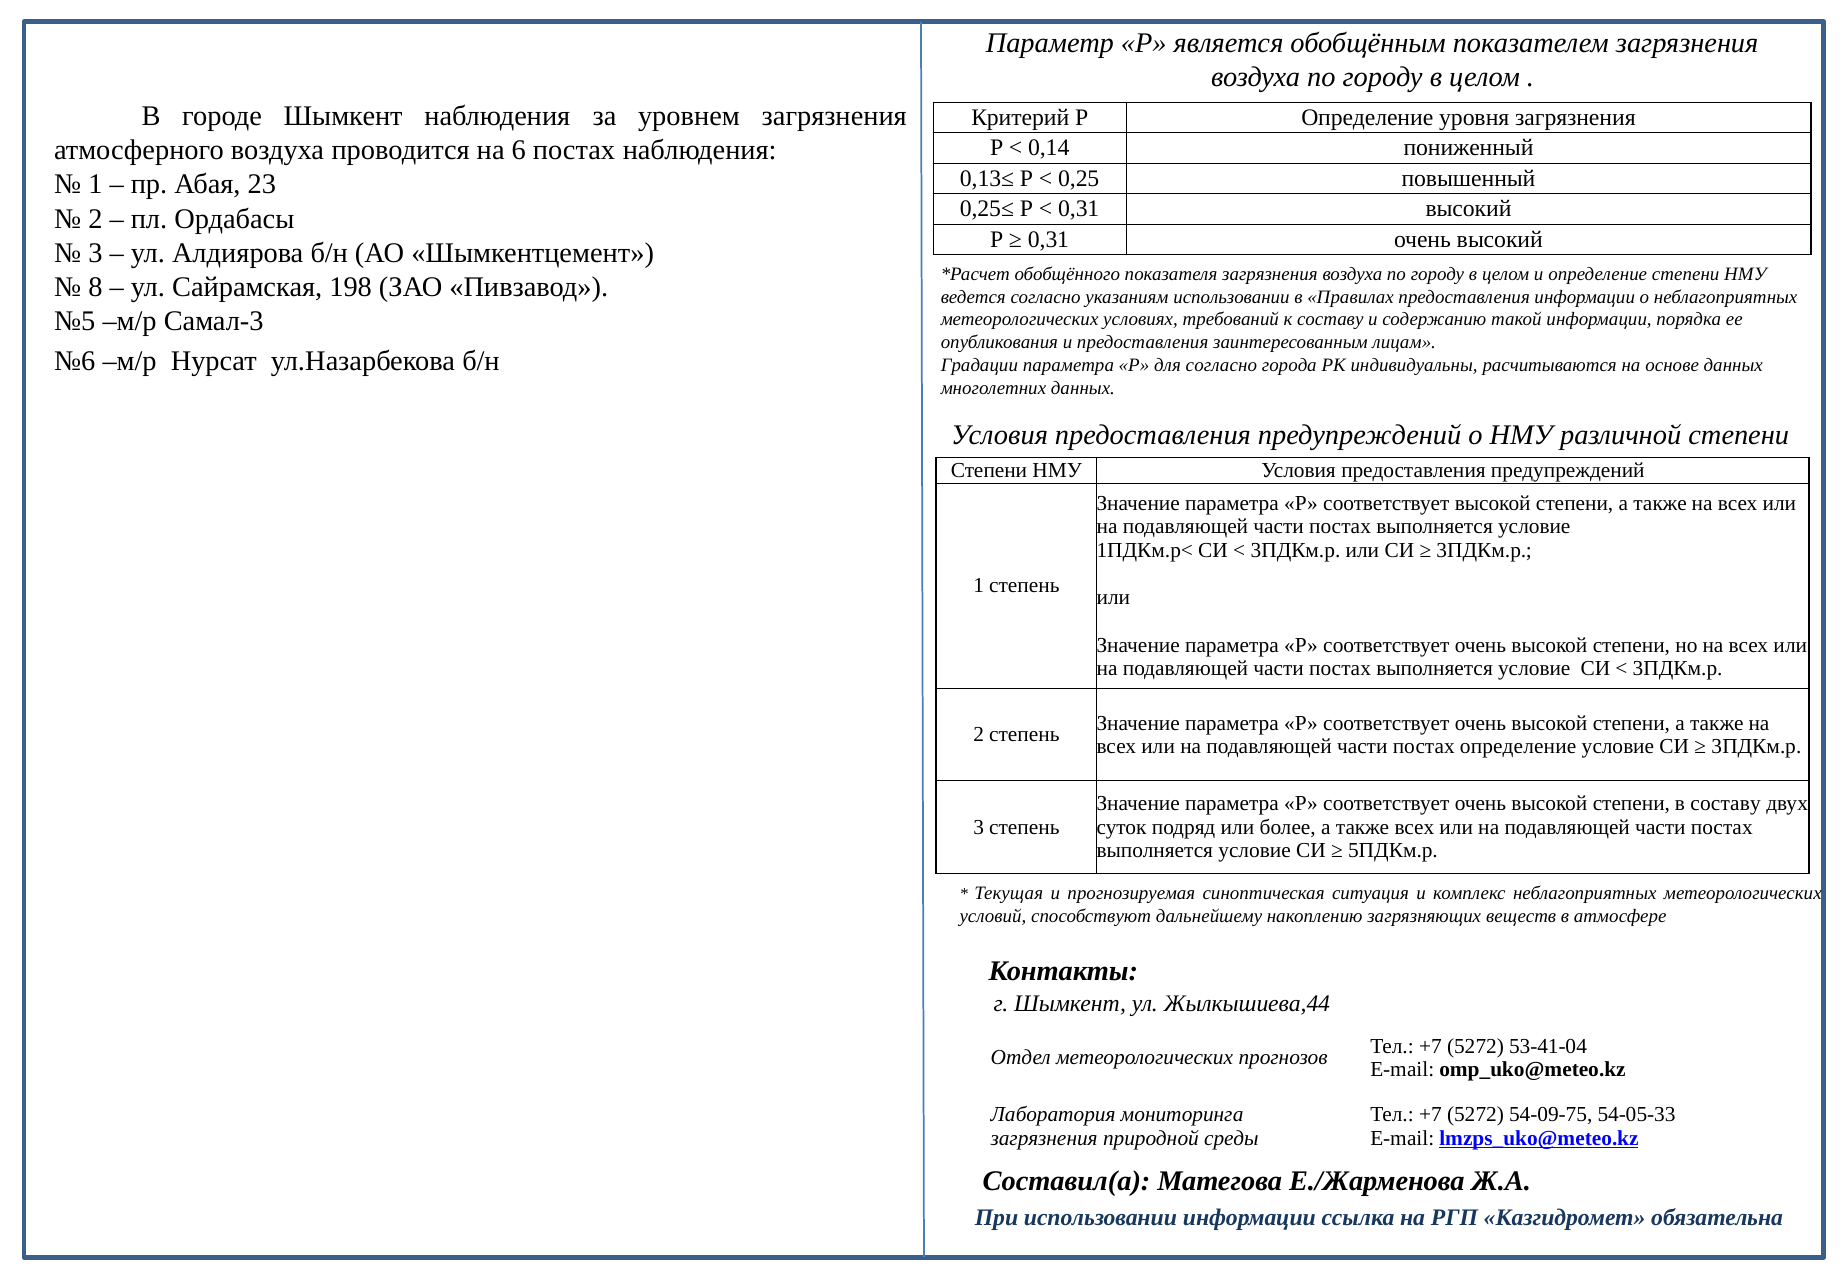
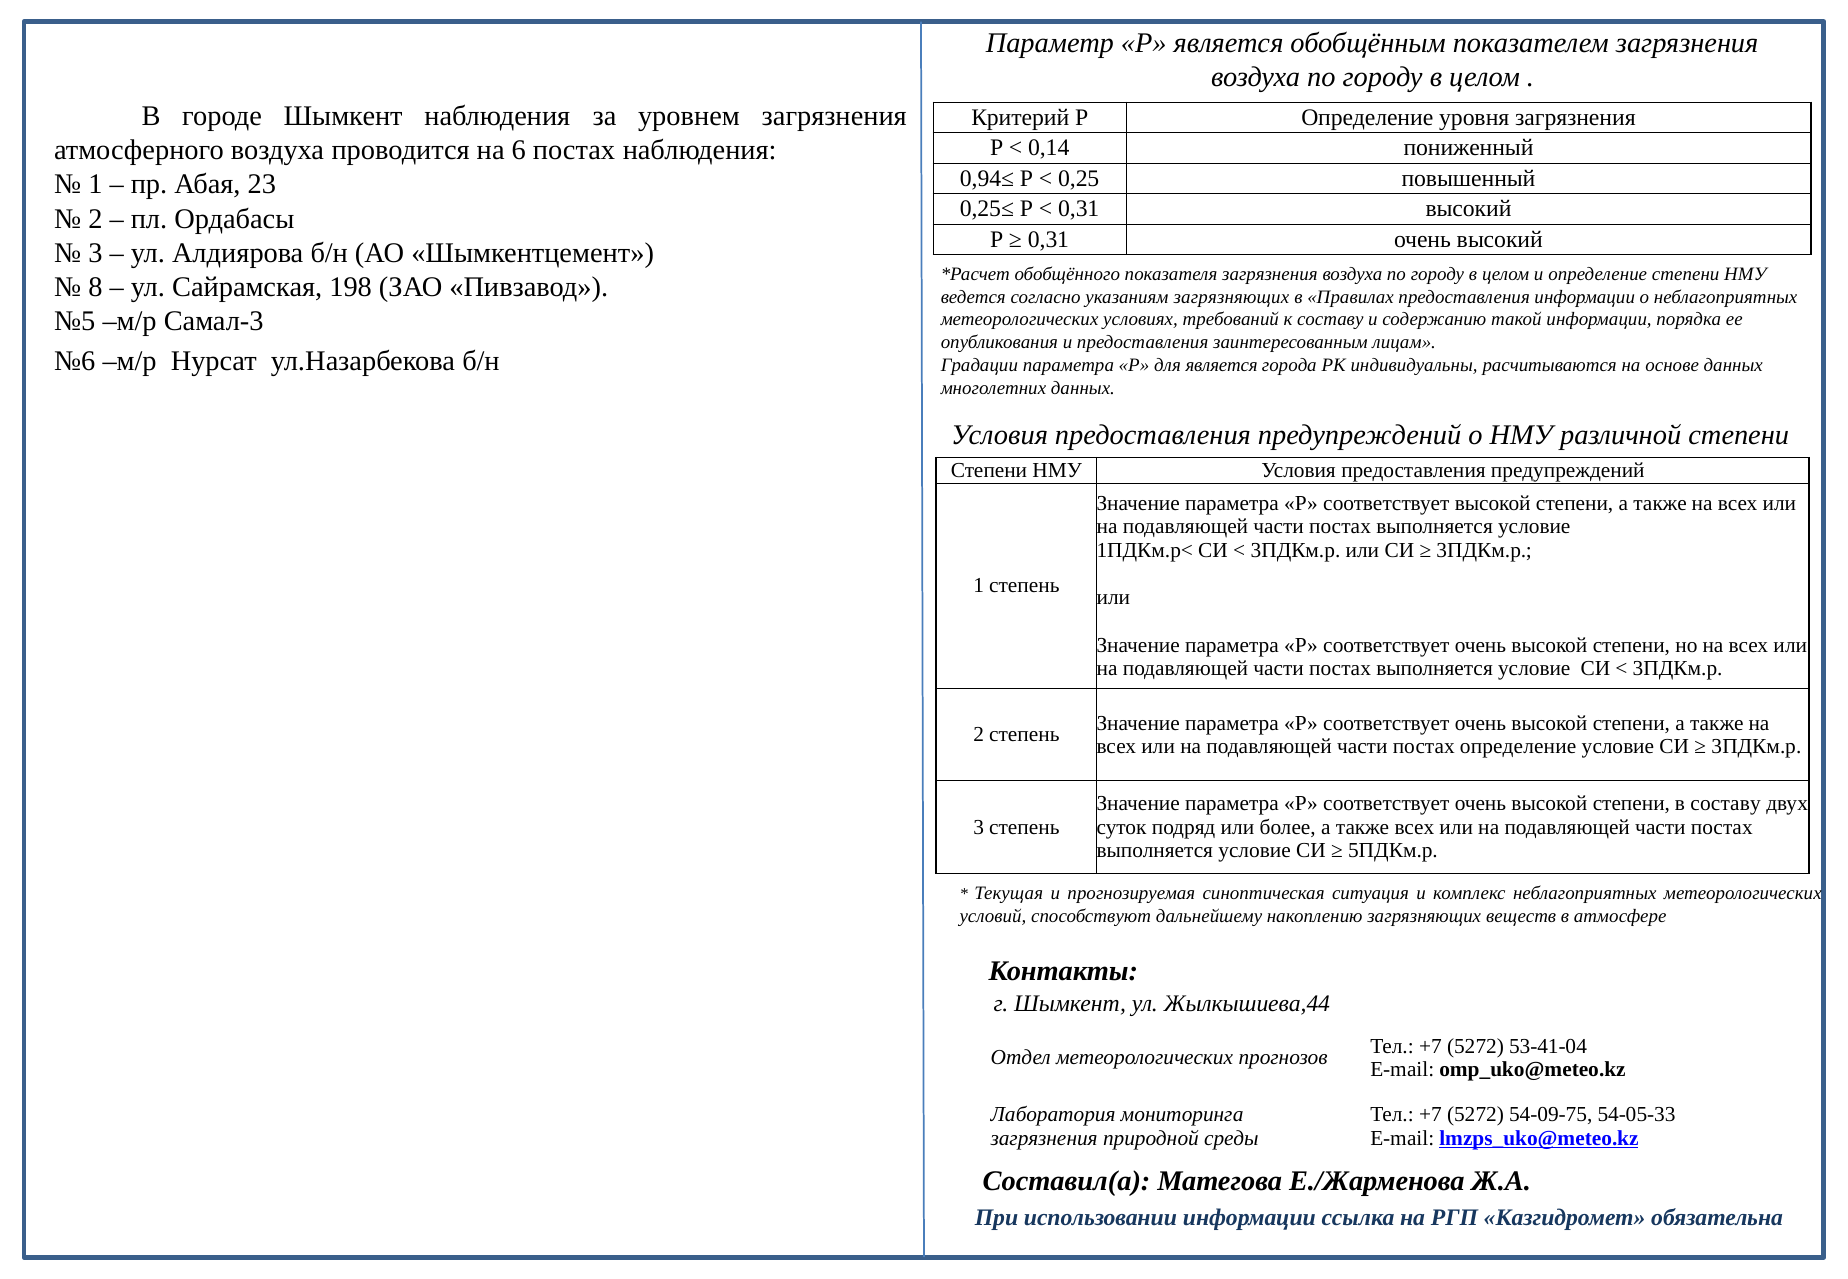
0,13≤: 0,13≤ -> 0,94≤
указаниям использовании: использовании -> загрязняющих
для согласно: согласно -> является
